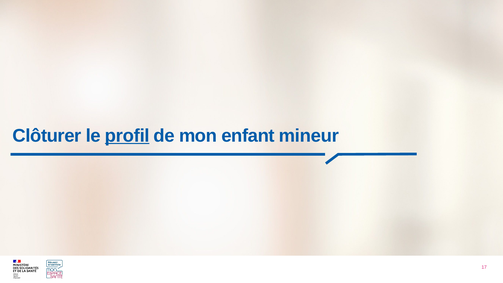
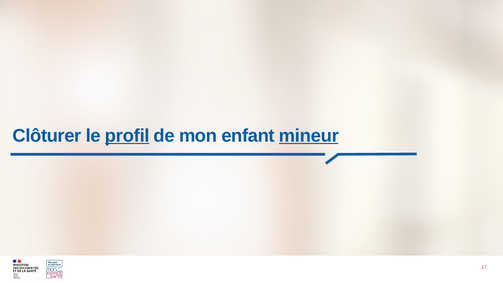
mineur underline: none -> present
